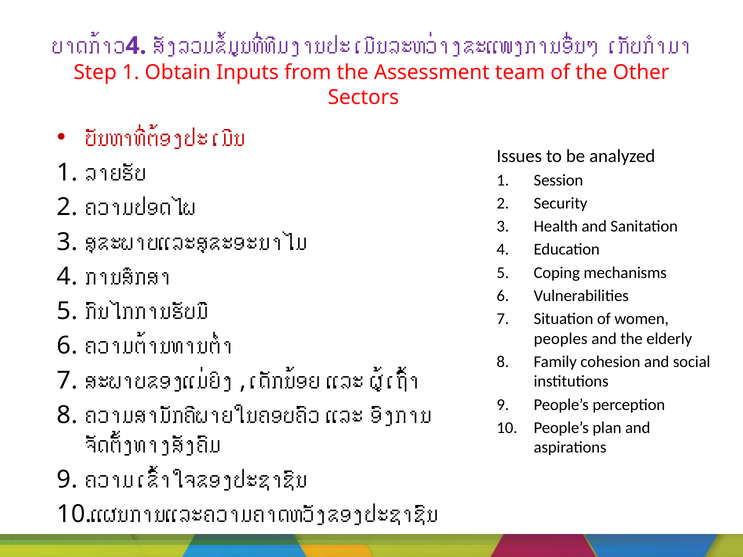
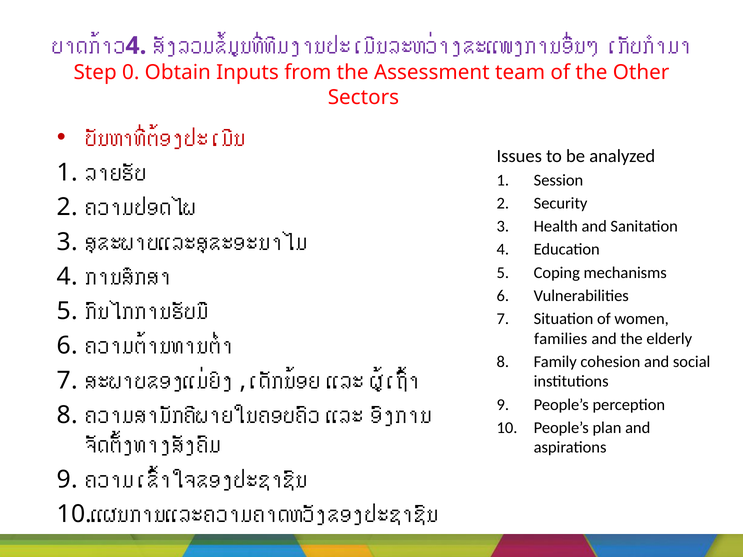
Step 1: 1 -> 0
peoples: peoples -> families
